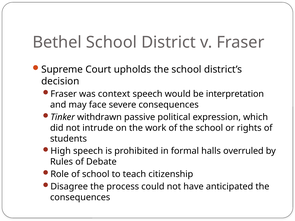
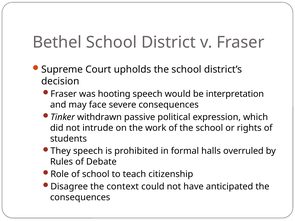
context: context -> hooting
High: High -> They
process: process -> context
